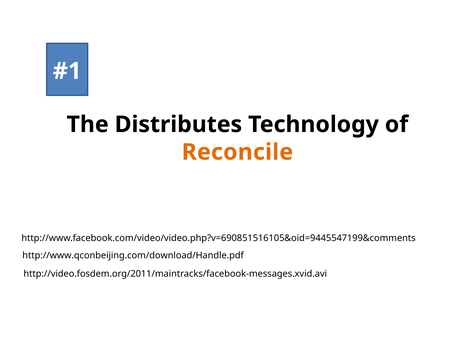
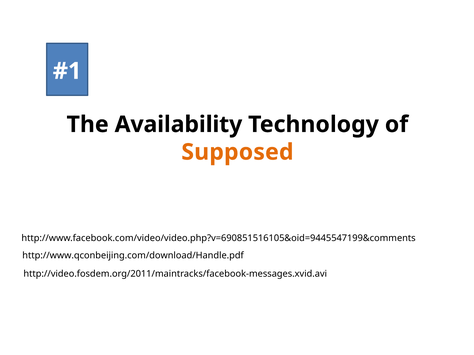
Distributes: Distributes -> Availability
Reconcile: Reconcile -> Supposed
